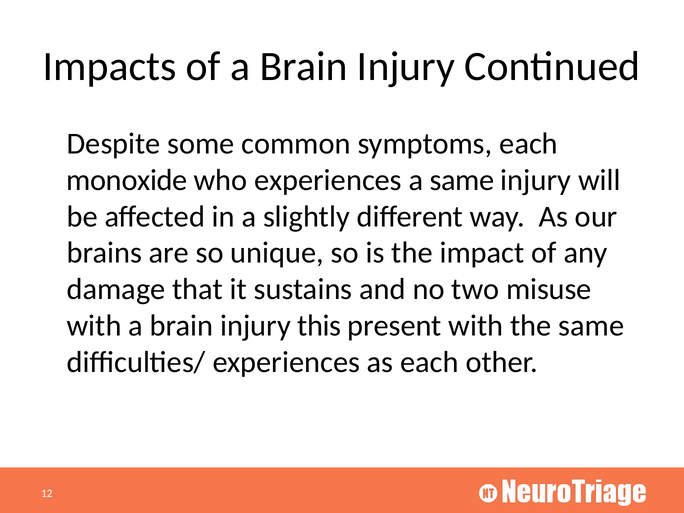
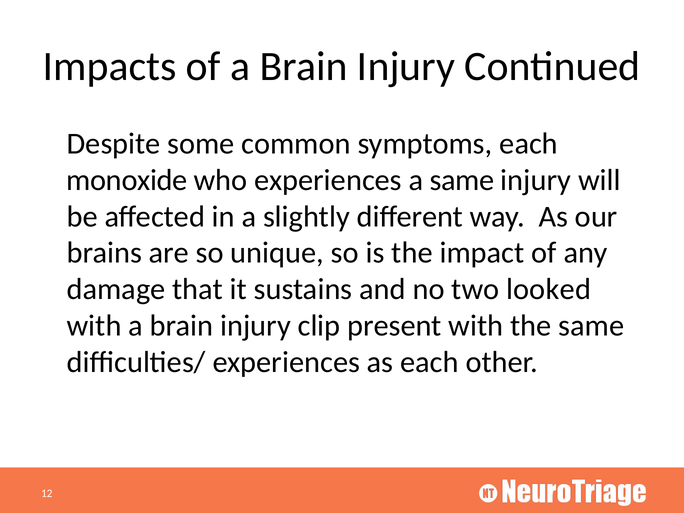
misuse: misuse -> looked
this: this -> clip
